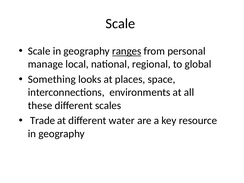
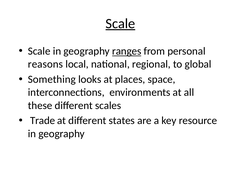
Scale at (120, 24) underline: none -> present
manage: manage -> reasons
water: water -> states
